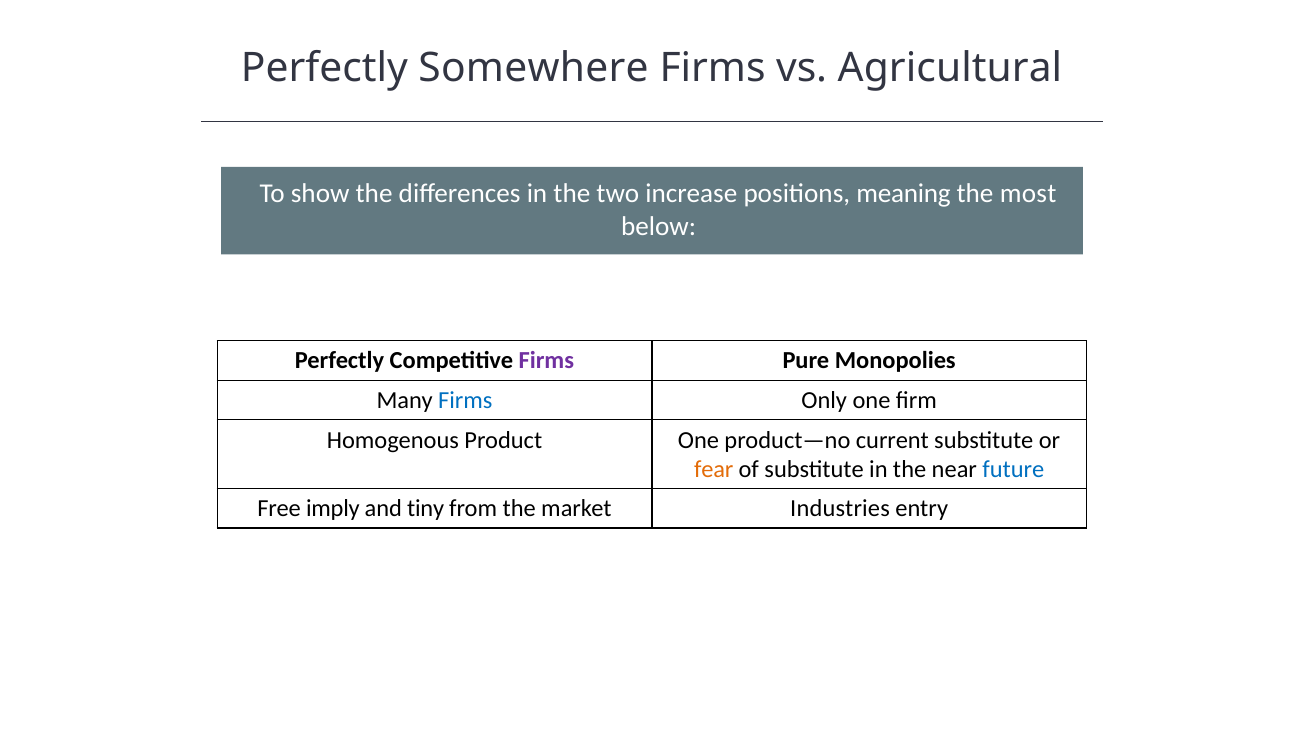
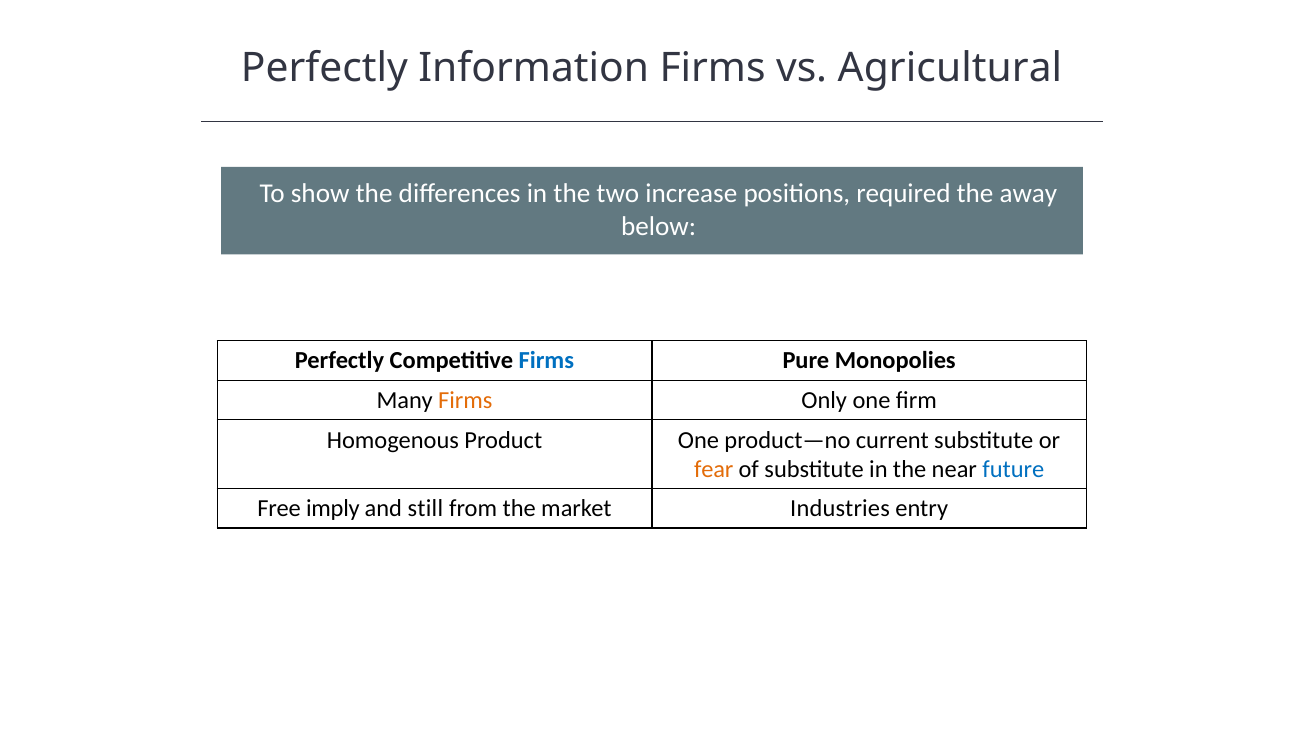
Somewhere: Somewhere -> Information
meaning: meaning -> required
most: most -> away
Firms at (546, 361) colour: purple -> blue
Firms at (465, 401) colour: blue -> orange
tiny: tiny -> still
